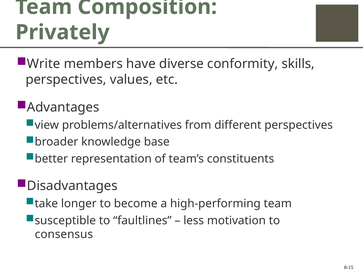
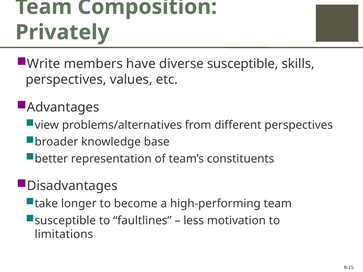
diverse conformity: conformity -> susceptible
consensus: consensus -> limitations
